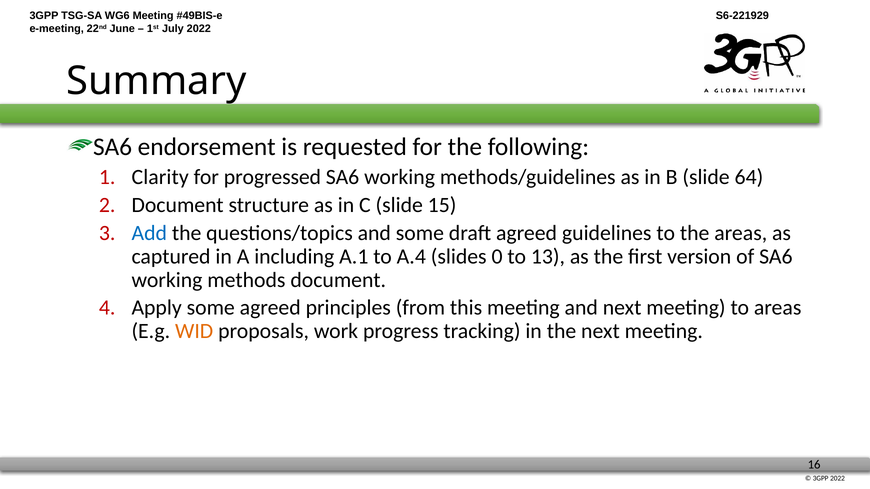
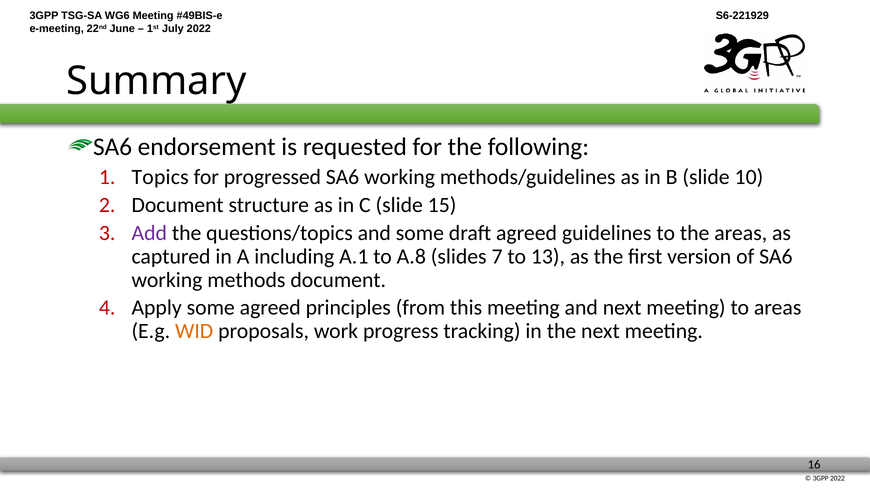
Clarity: Clarity -> Topics
64: 64 -> 10
Add colour: blue -> purple
A.4: A.4 -> A.8
0: 0 -> 7
